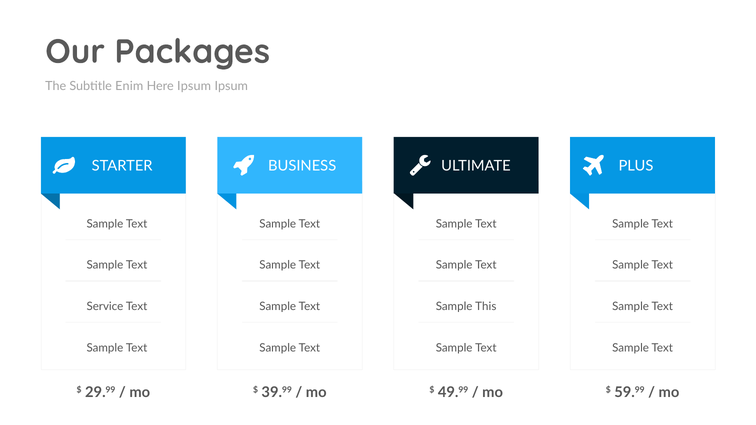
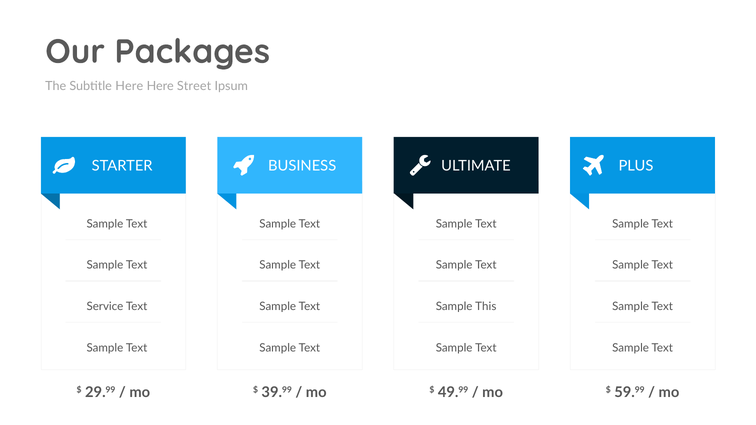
Subtitle Enim: Enim -> Here
Here Ipsum: Ipsum -> Street
